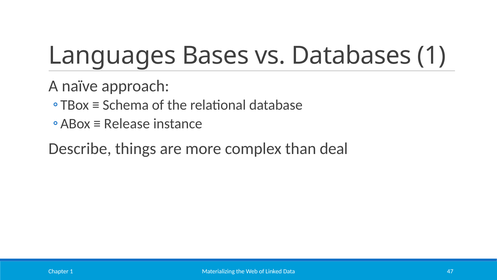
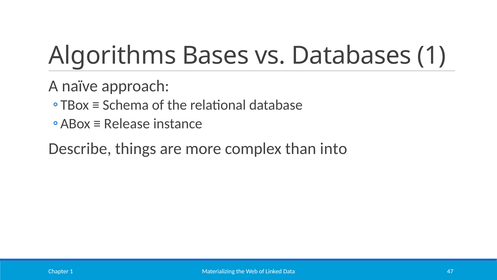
Languages: Languages -> Algorithms
deal: deal -> into
